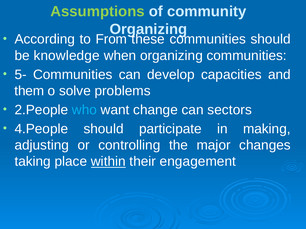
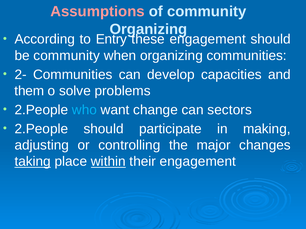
Assumptions colour: light green -> pink
From: From -> Entry
these communities: communities -> engagement
be knowledge: knowledge -> community
5-: 5- -> 2-
4.People at (41, 129): 4.People -> 2.People
taking underline: none -> present
